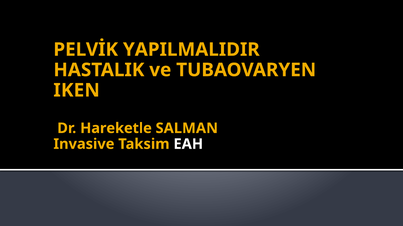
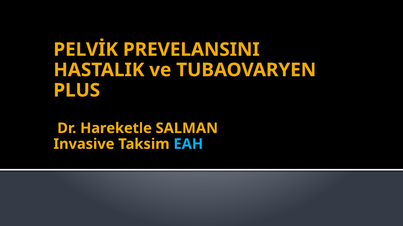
YAPILMALIDIR: YAPILMALIDIR -> PREVELANSINI
IKEN: IKEN -> PLUS
EAH colour: white -> light blue
